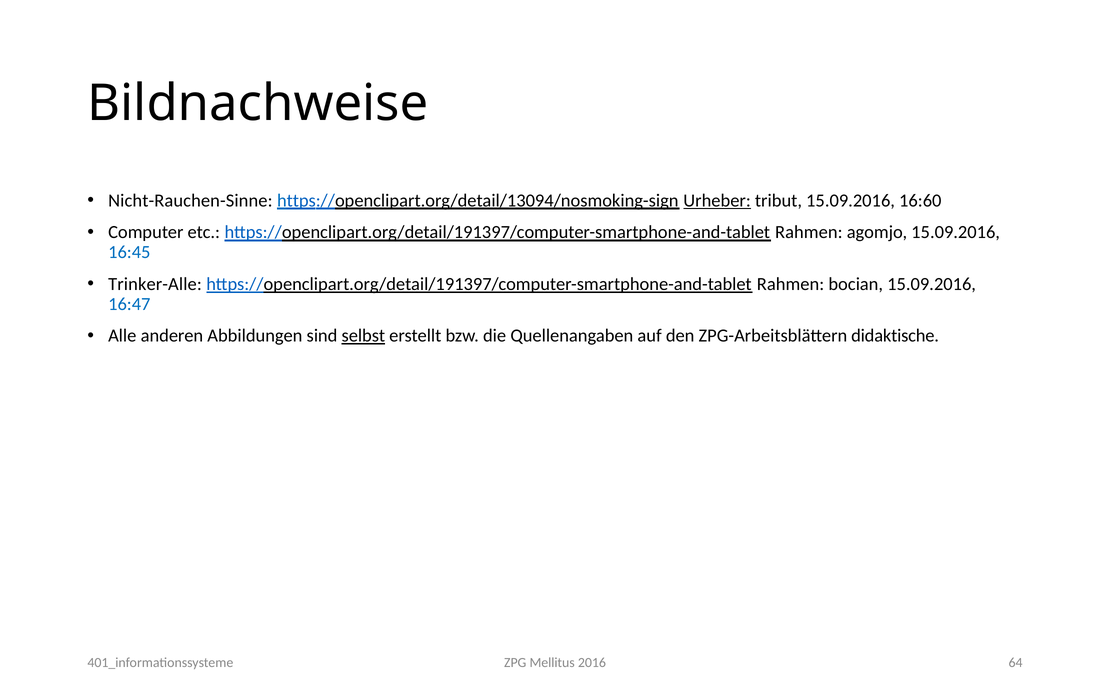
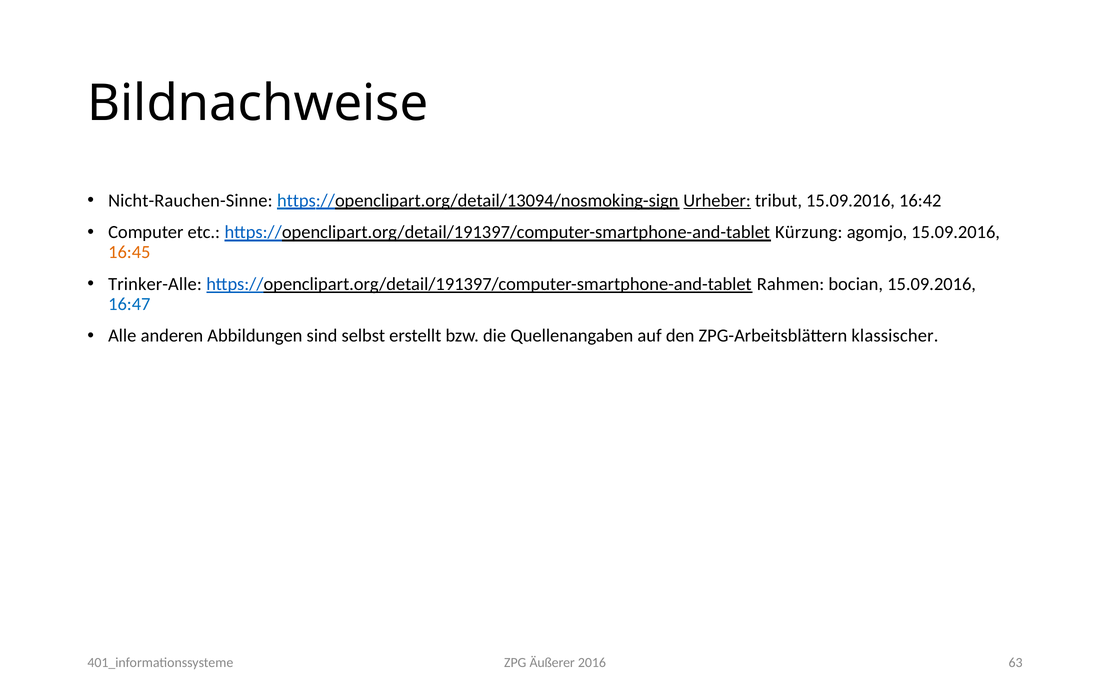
16:60: 16:60 -> 16:42
etc https://openclipart.org/detail/191397/computer-smartphone-and-tablet Rahmen: Rahmen -> Kürzung
16:45 colour: blue -> orange
selbst underline: present -> none
didaktische: didaktische -> klassischer
Mellitus: Mellitus -> Äußerer
64: 64 -> 63
